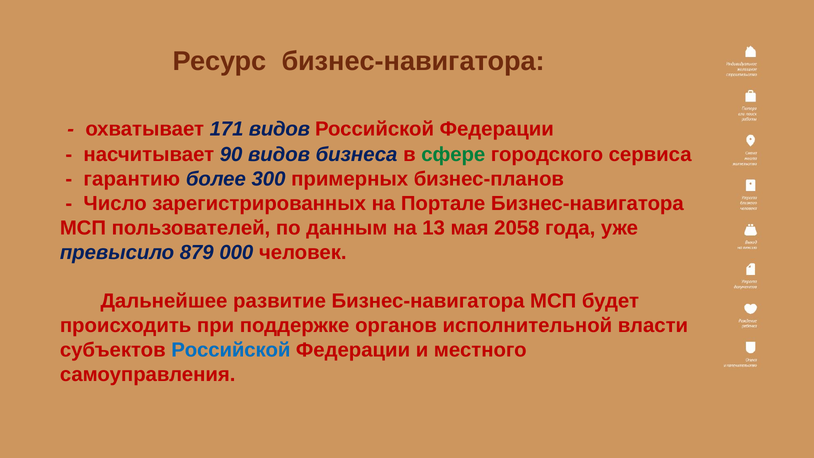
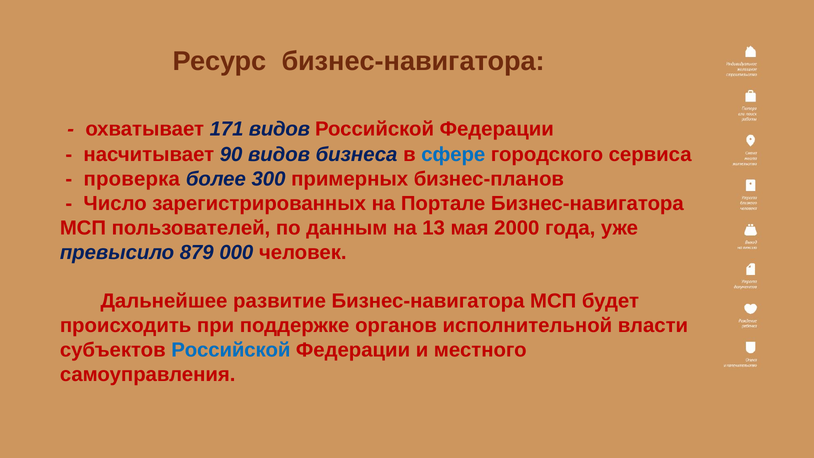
сфере colour: green -> blue
гарантию: гарантию -> проверка
2058: 2058 -> 2000
